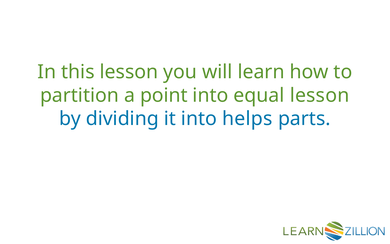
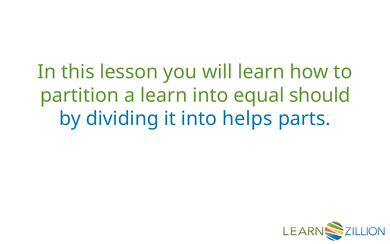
a point: point -> learn
equal lesson: lesson -> should
